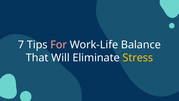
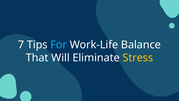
For colour: pink -> light blue
